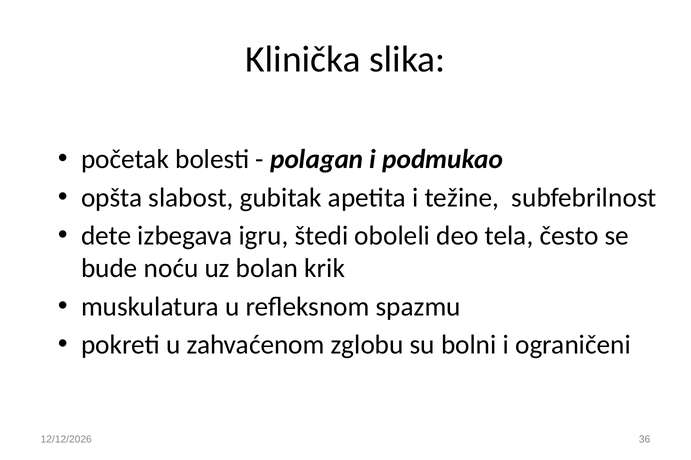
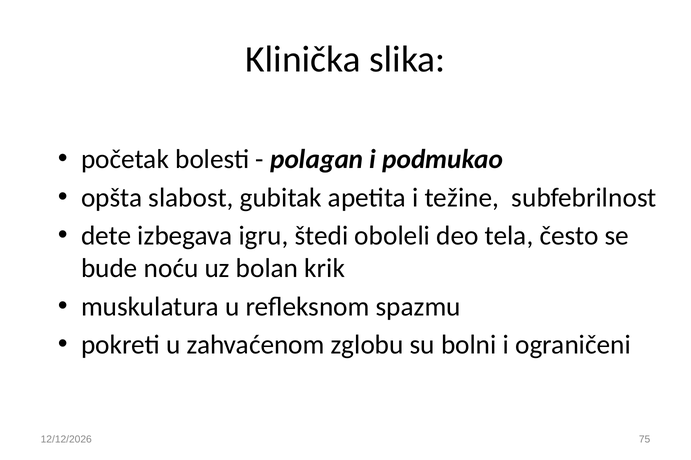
36: 36 -> 75
